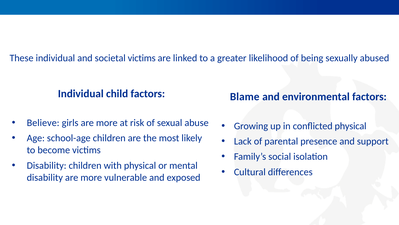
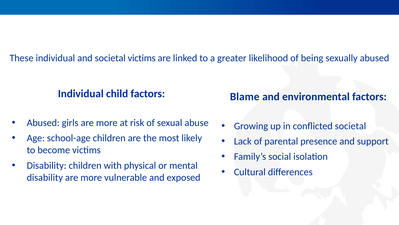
Believe at (43, 123): Believe -> Abused
conflicted physical: physical -> societal
